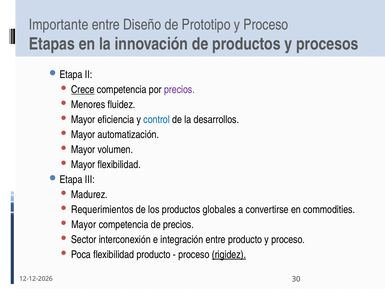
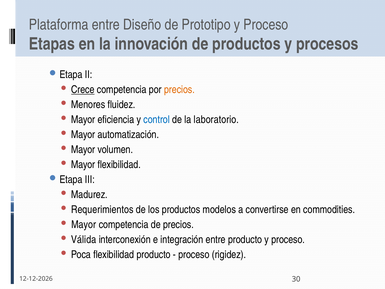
Importante: Importante -> Plataforma
precios at (179, 90) colour: purple -> orange
desarrollos: desarrollos -> laboratorio
globales: globales -> modelos
Sector: Sector -> Válida
rigidez underline: present -> none
